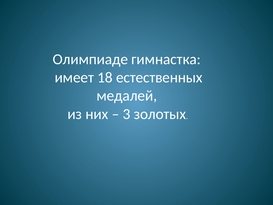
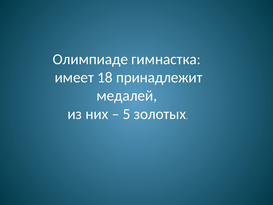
естественных: естественных -> принадлежит
3: 3 -> 5
